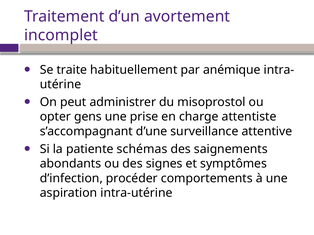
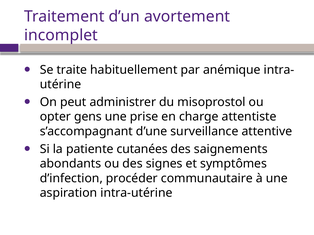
schémas: schémas -> cutanées
comportements: comportements -> communautaire
